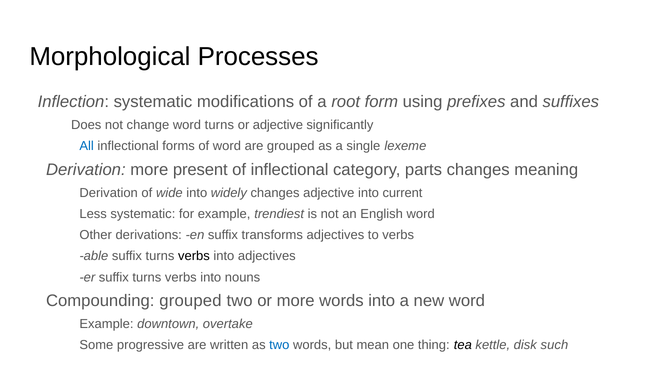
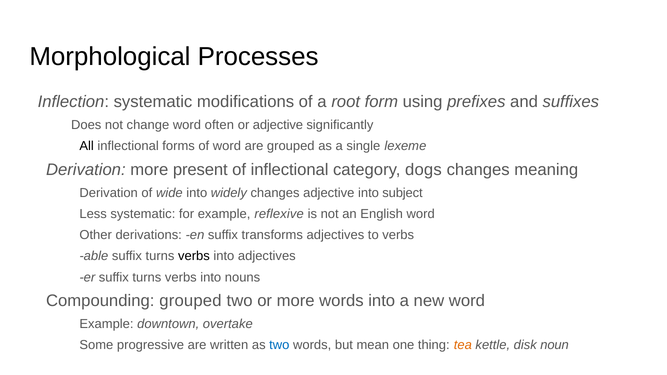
word turns: turns -> often
All colour: blue -> black
parts: parts -> dogs
current: current -> subject
trendiest: trendiest -> reflexive
tea colour: black -> orange
such: such -> noun
